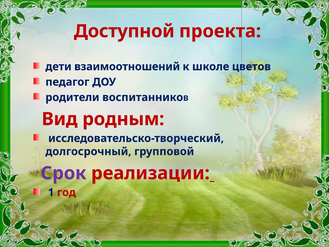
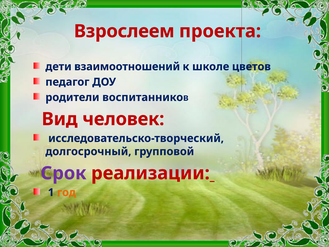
Доступной: Доступной -> Взрослеем
родным: родным -> человек
год colour: red -> orange
